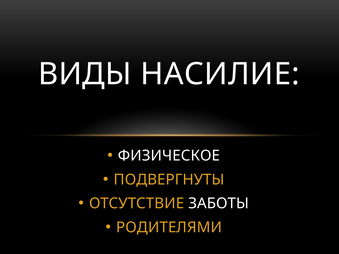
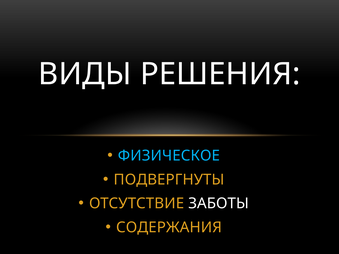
НАСИЛИЕ: НАСИЛИЕ -> РЕШЕНИЯ
ФИЗИЧЕСКОЕ colour: white -> light blue
РОДИТЕЛЯМИ: РОДИТЕЛЯМИ -> СОДЕРЖАНИЯ
